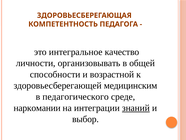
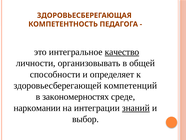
качество underline: none -> present
возрастной: возрастной -> определяет
медицинским: медицинским -> компетенций
педагогического: педагогического -> закономерностях
